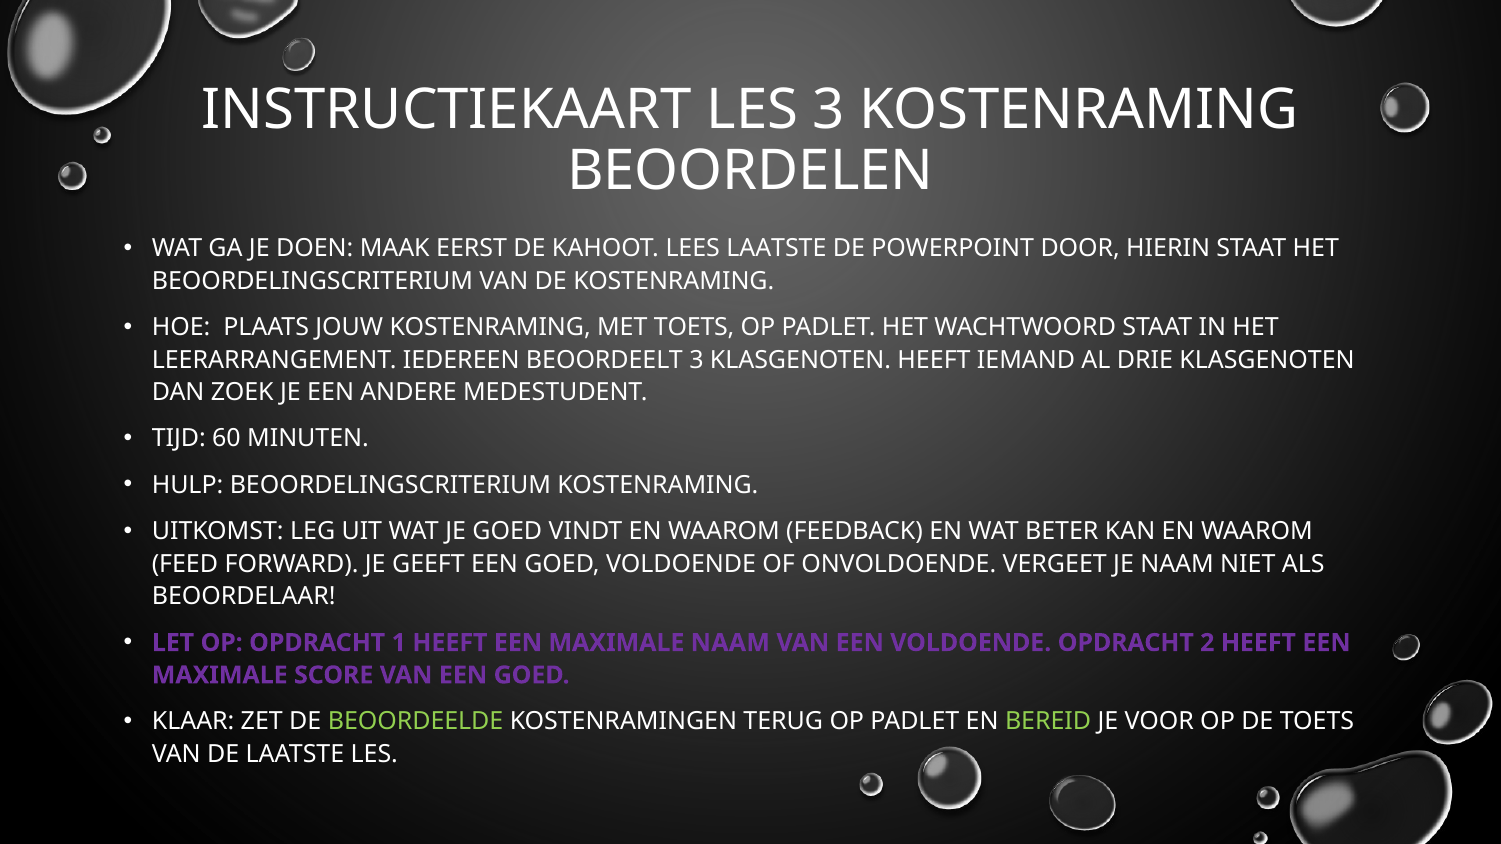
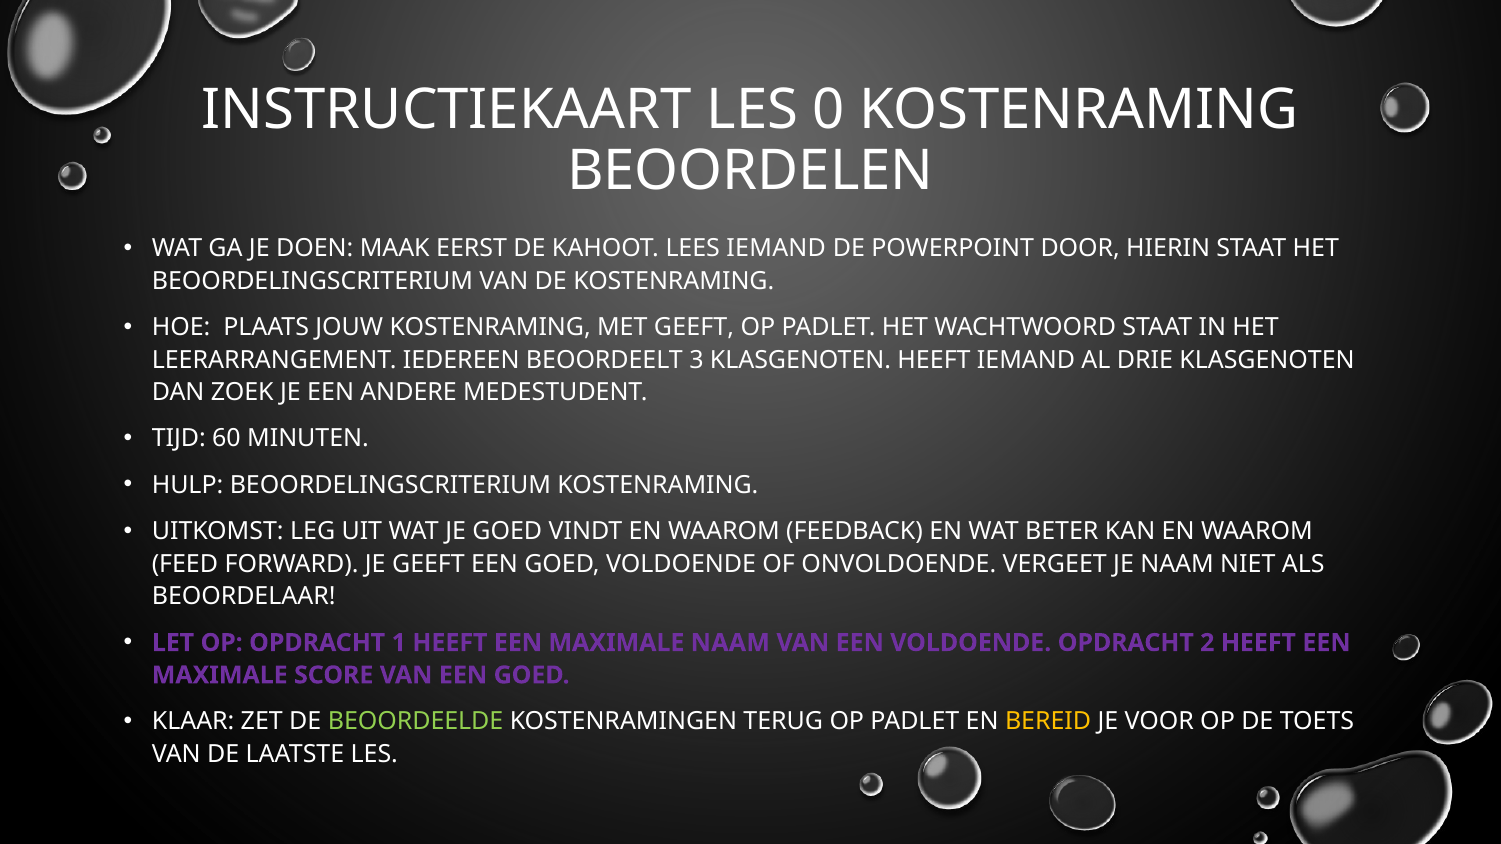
LES 3: 3 -> 0
LEES LAATSTE: LAATSTE -> IEMAND
MET TOETS: TOETS -> GEEFT
BEREID colour: light green -> yellow
